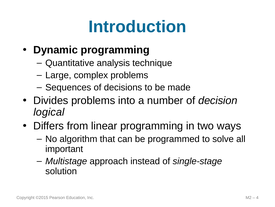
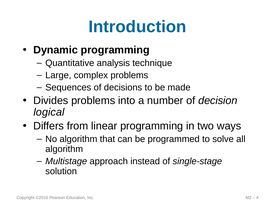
important at (64, 148): important -> algorithm
